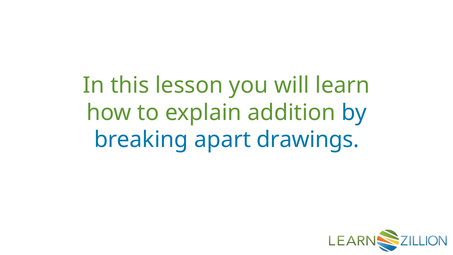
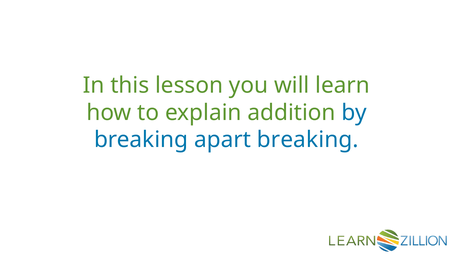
apart drawings: drawings -> breaking
